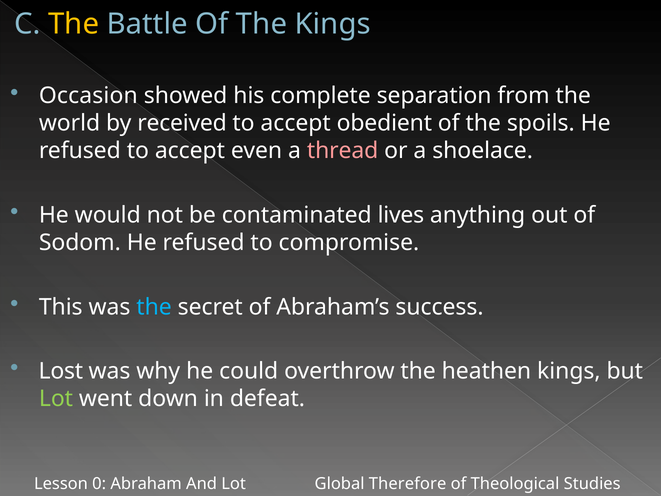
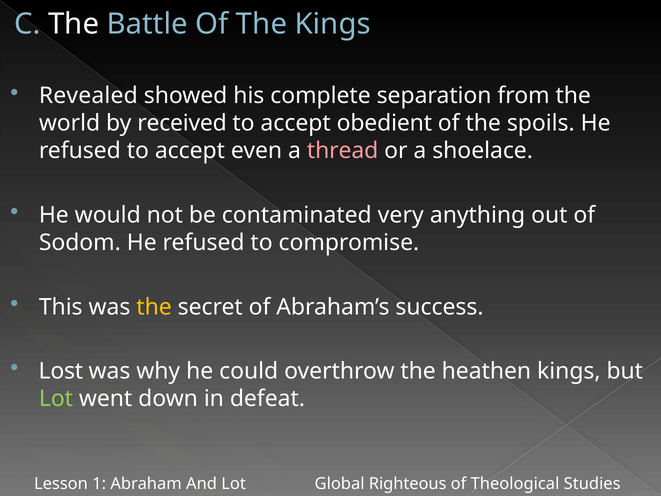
The at (74, 24) colour: yellow -> white
Occasion: Occasion -> Revealed
lives: lives -> very
the at (154, 307) colour: light blue -> yellow
0: 0 -> 1
Therefore: Therefore -> Righteous
